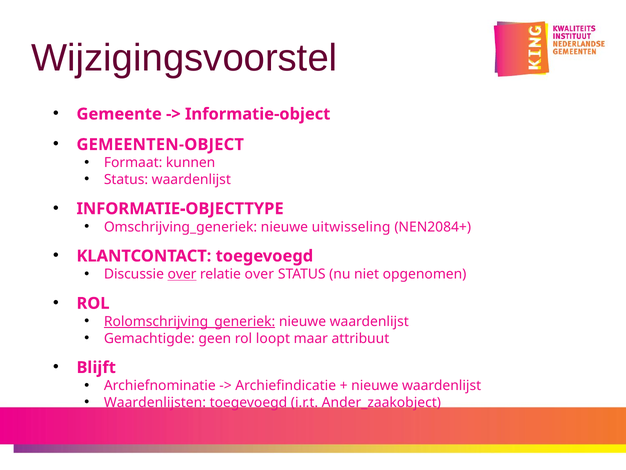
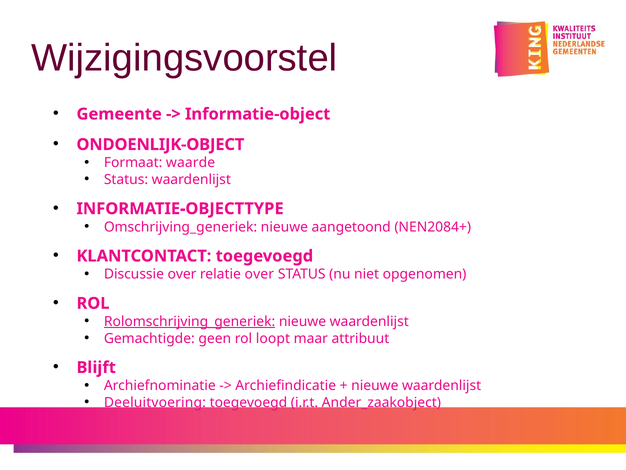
GEMEENTEN-OBJECT: GEMEENTEN-OBJECT -> ONDOENLIJK-OBJECT
kunnen: kunnen -> waarde
uitwisseling: uitwisseling -> aangetoond
over at (182, 274) underline: present -> none
Waardenlijsten: Waardenlijsten -> Deeluitvoering
